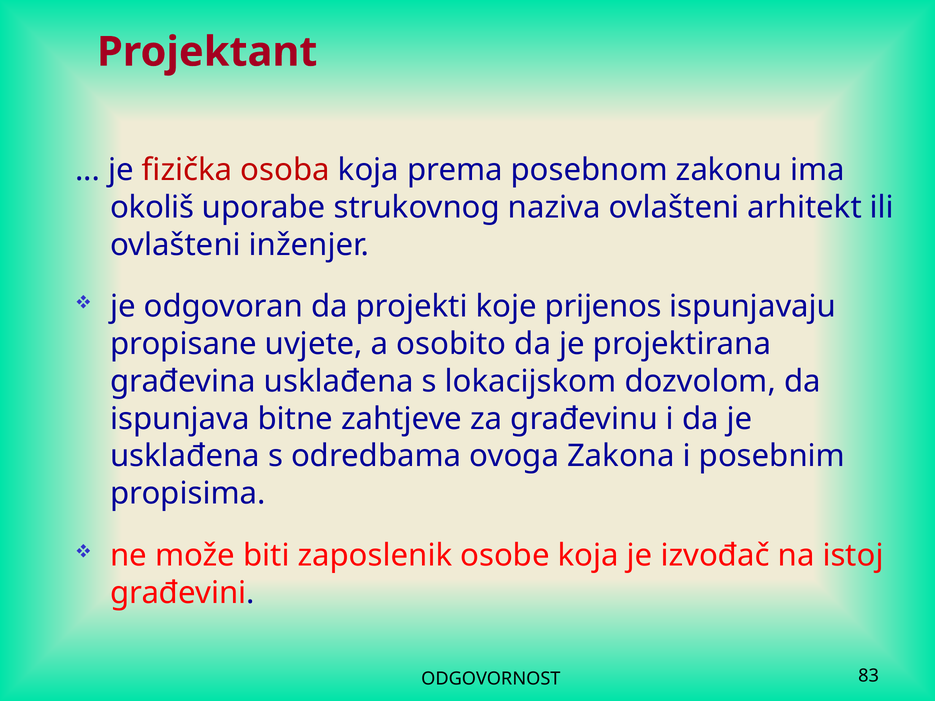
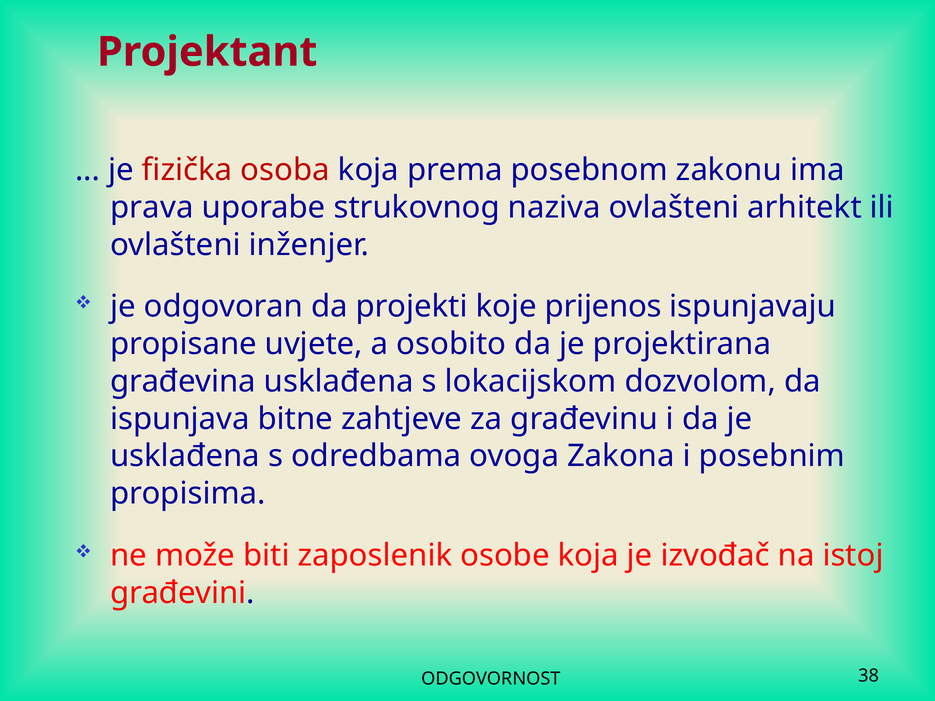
okoliš: okoliš -> prava
83: 83 -> 38
